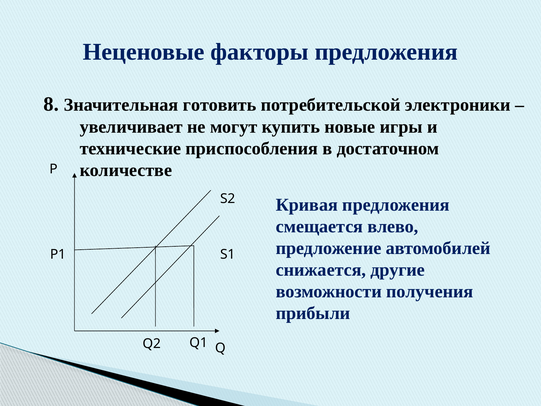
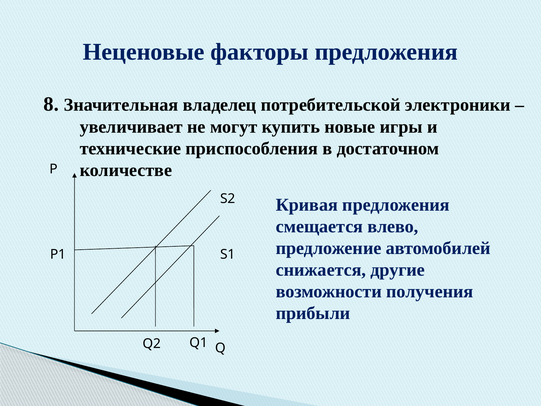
готовить: готовить -> владелец
